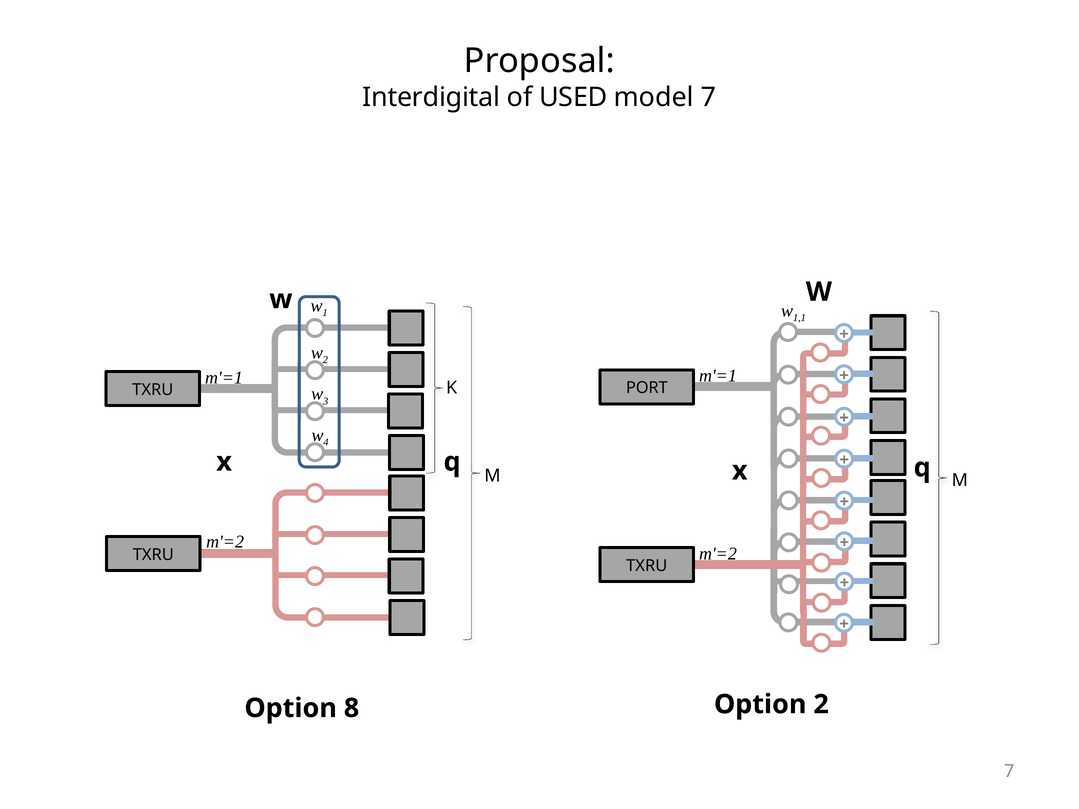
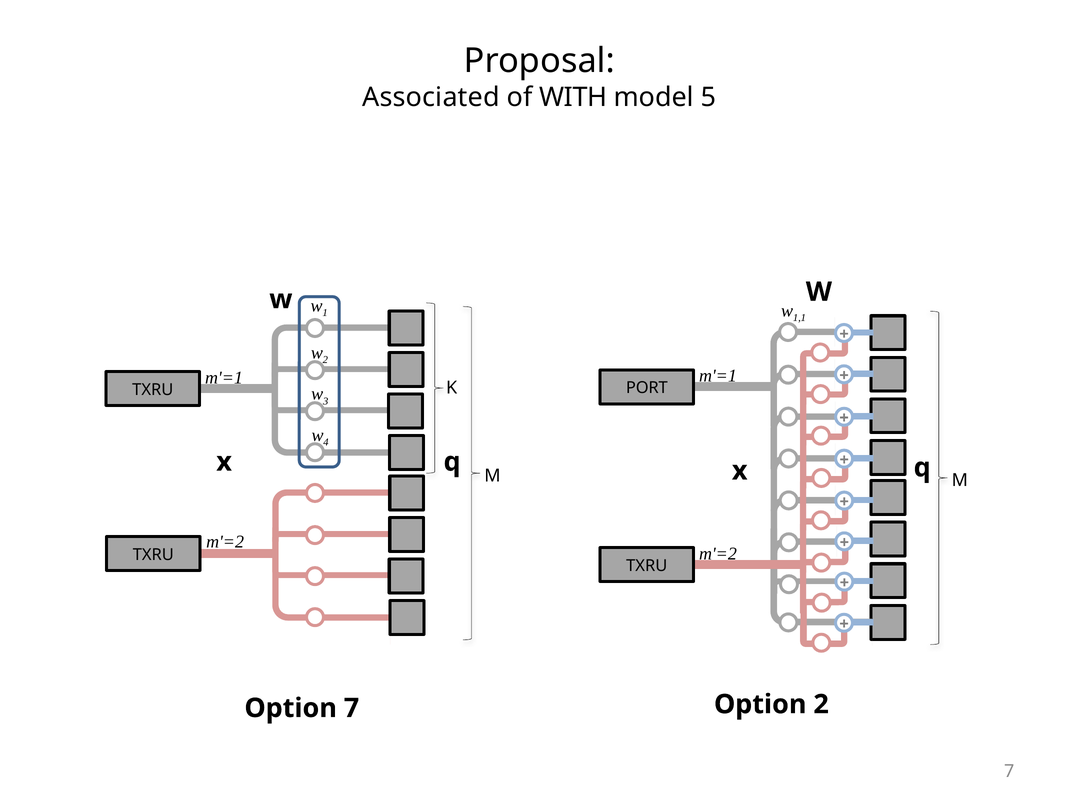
Interdigital: Interdigital -> Associated
USED: USED -> WITH
model 7: 7 -> 5
Option 8: 8 -> 7
